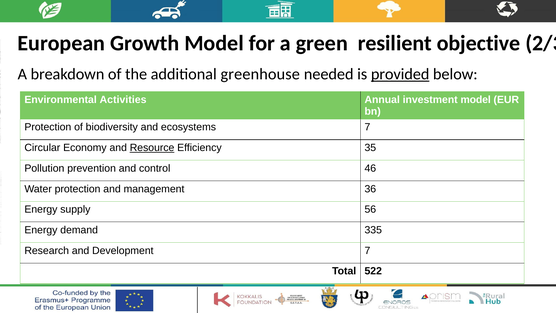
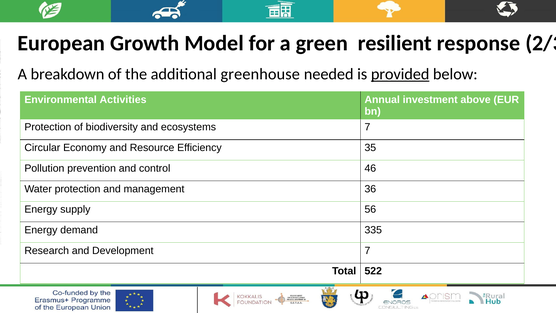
objective: objective -> response
investment model: model -> above
Resource underline: present -> none
